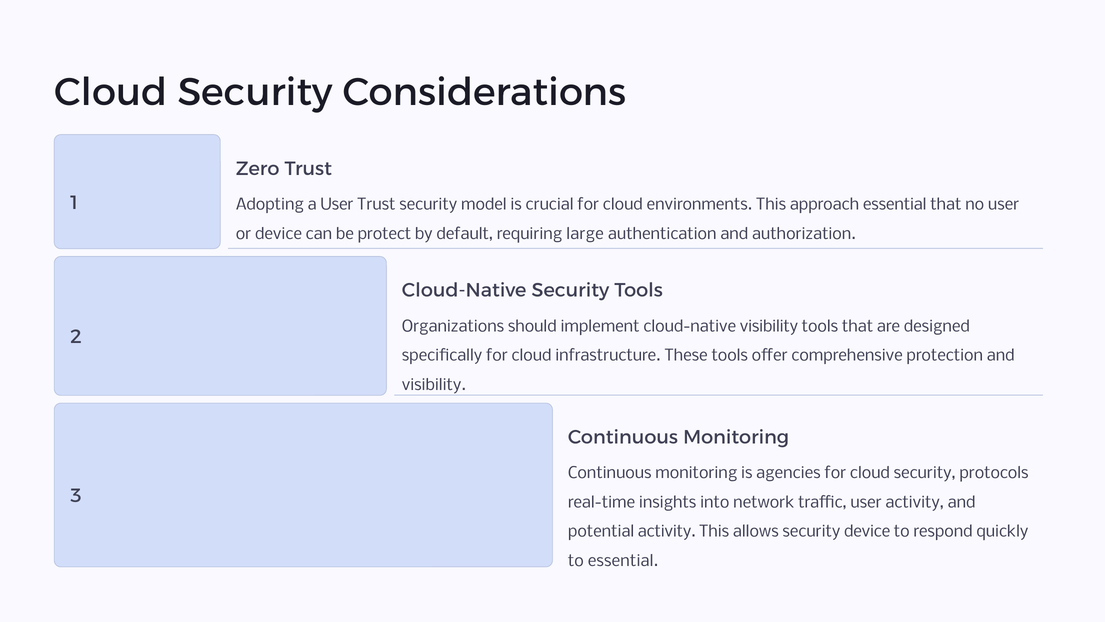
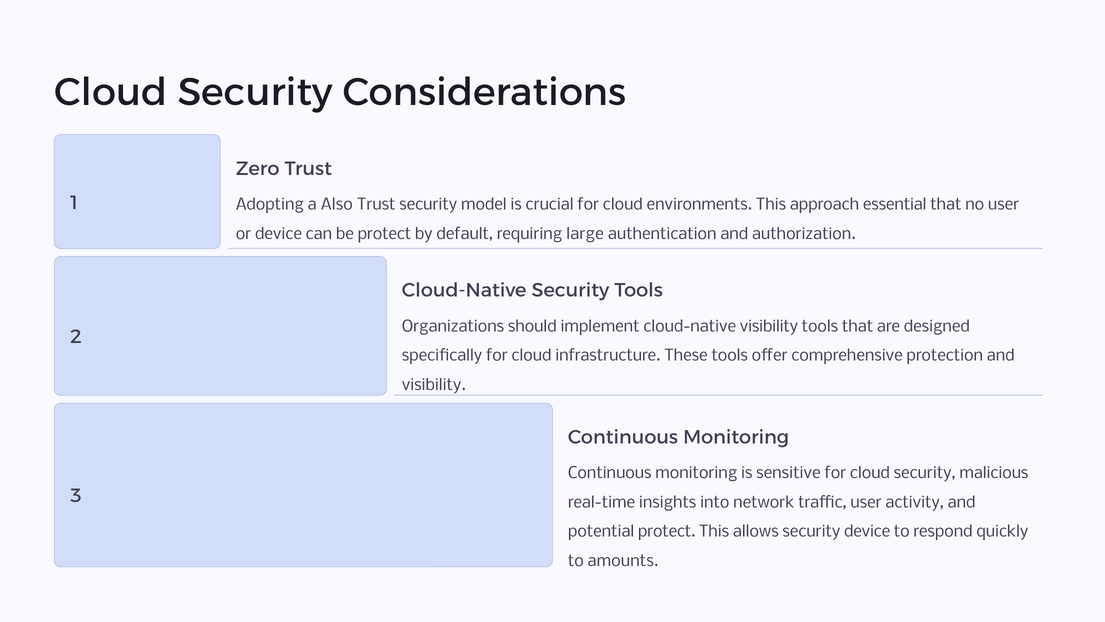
a User: User -> Also
agencies: agencies -> sensitive
protocols: protocols -> malicious
potential activity: activity -> protect
to essential: essential -> amounts
